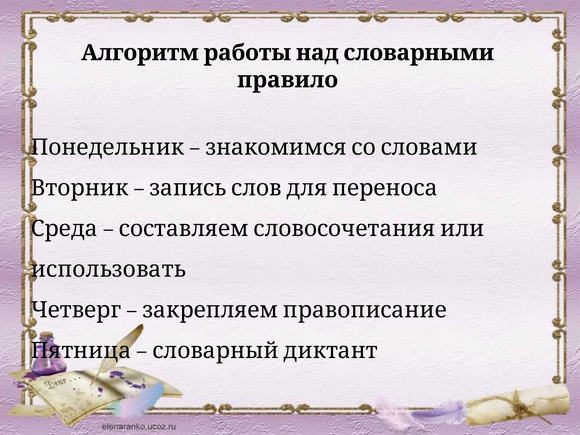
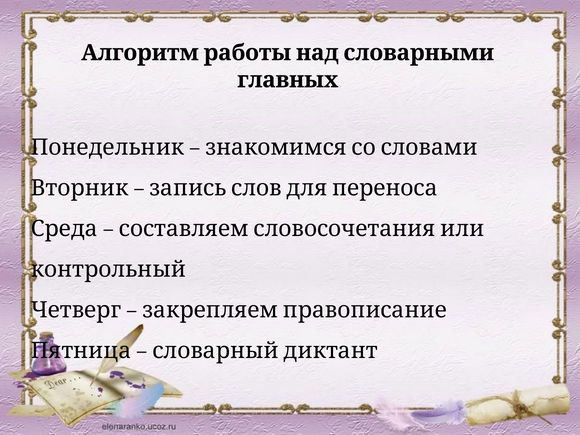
правило: правило -> главных
использовать: использовать -> контрольный
